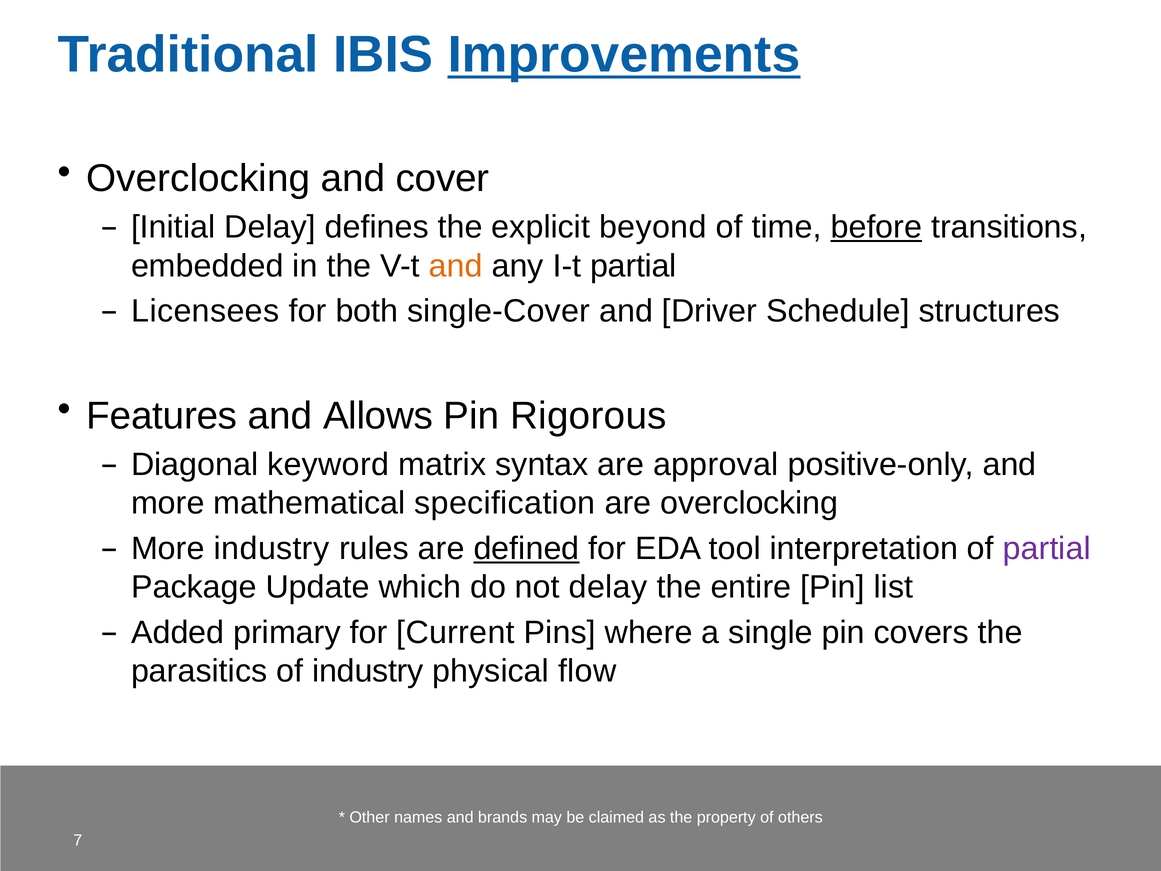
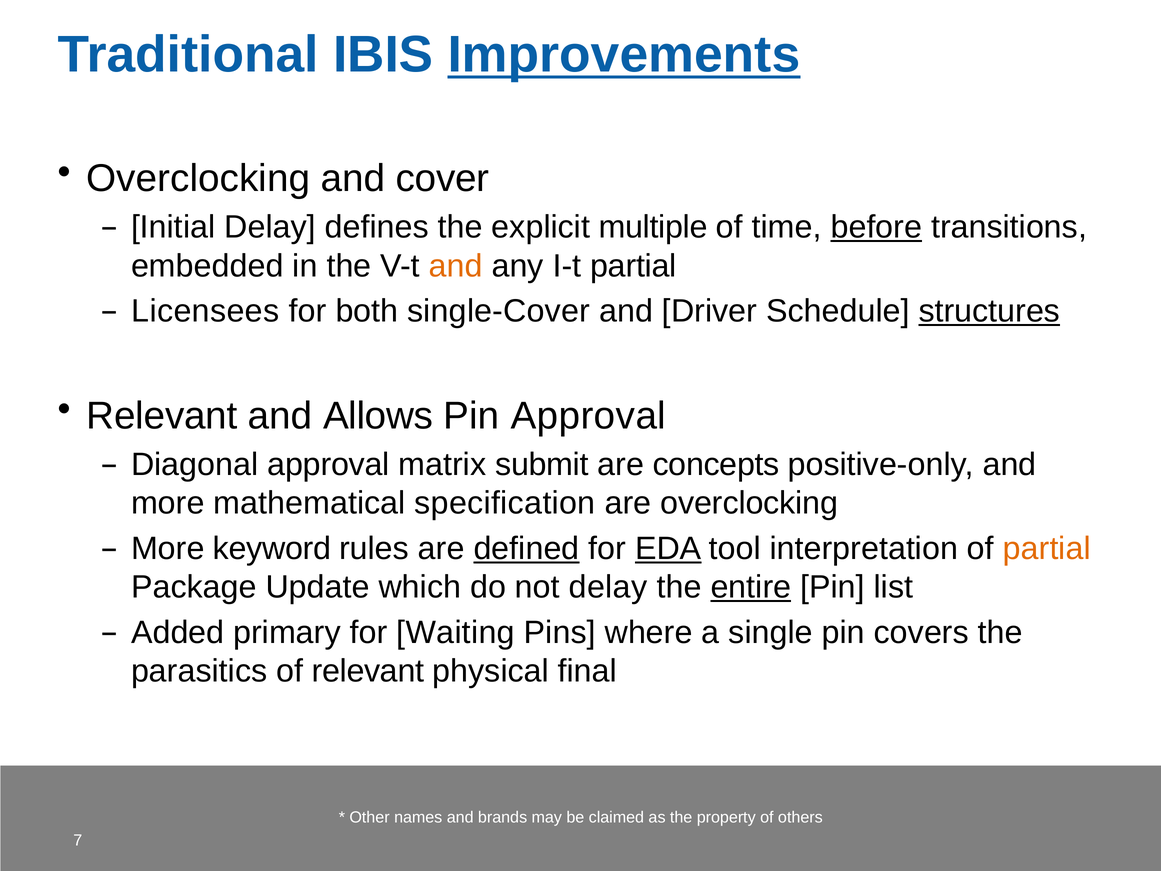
beyond: beyond -> multiple
structures underline: none -> present
Features at (162, 416): Features -> Relevant
Pin Rigorous: Rigorous -> Approval
Diagonal keyword: keyword -> approval
syntax: syntax -> submit
approval: approval -> concepts
More industry: industry -> keyword
EDA underline: none -> present
partial at (1047, 548) colour: purple -> orange
entire underline: none -> present
Current: Current -> Waiting
of industry: industry -> relevant
flow: flow -> final
